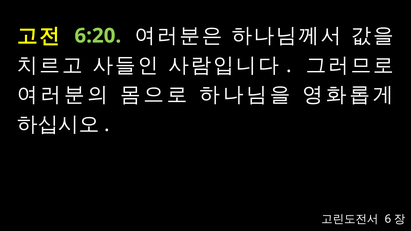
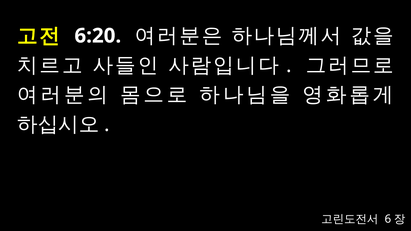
6:20 colour: light green -> white
